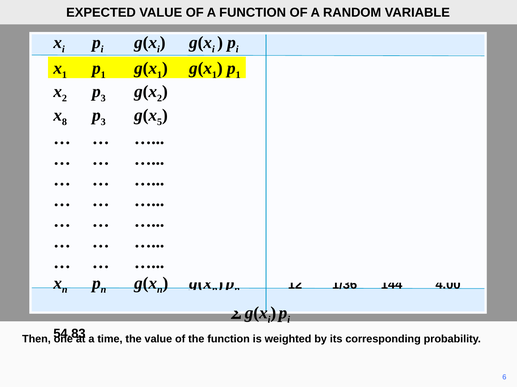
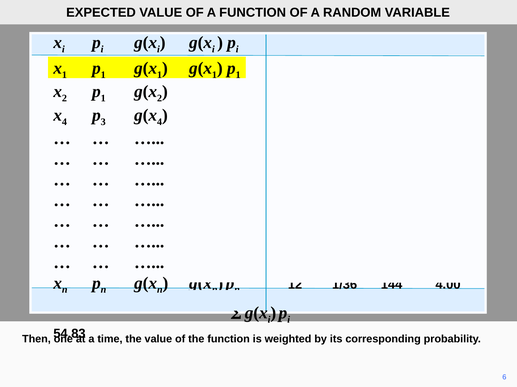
3 at (103, 98): 3 -> 1
8 at (64, 122): 8 -> 4
5 at (160, 122): 5 -> 4
